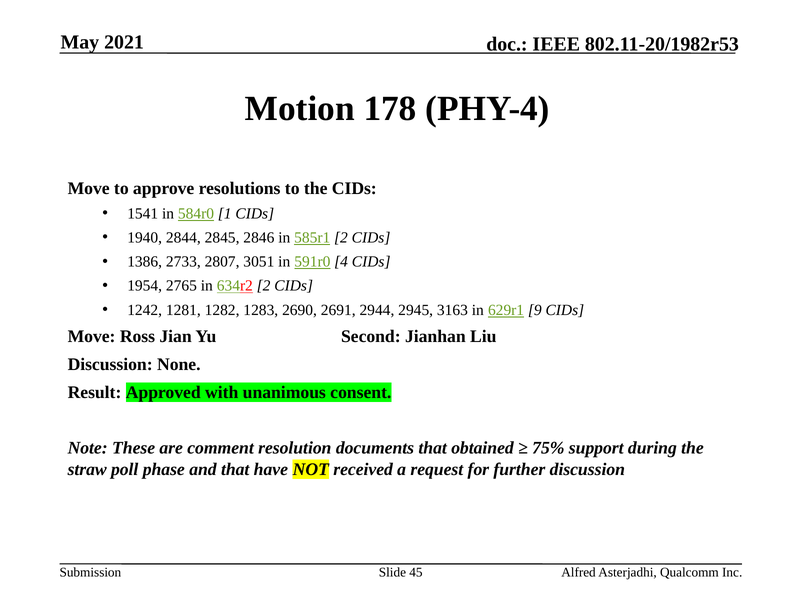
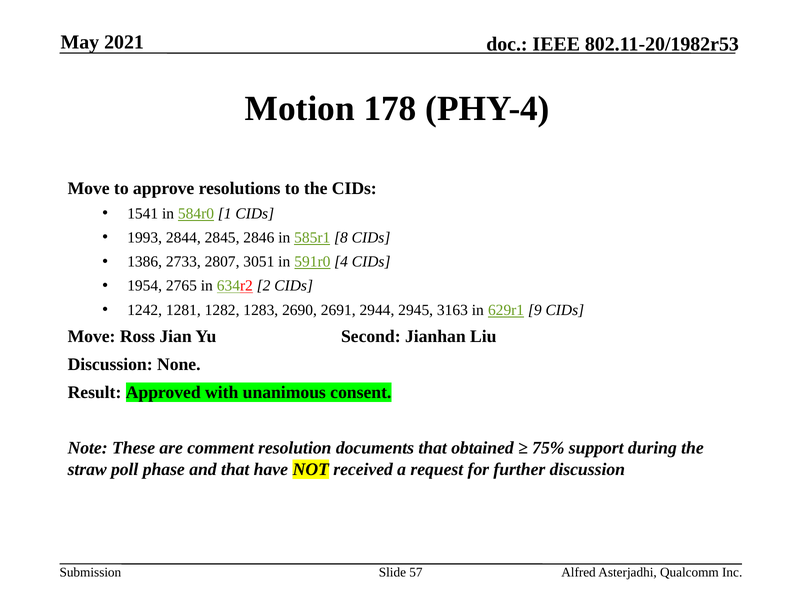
1940: 1940 -> 1993
585r1 2: 2 -> 8
45: 45 -> 57
